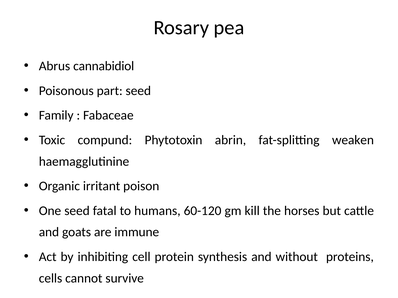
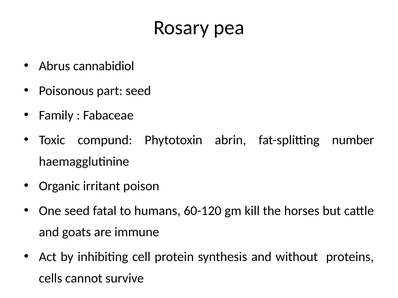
weaken: weaken -> number
